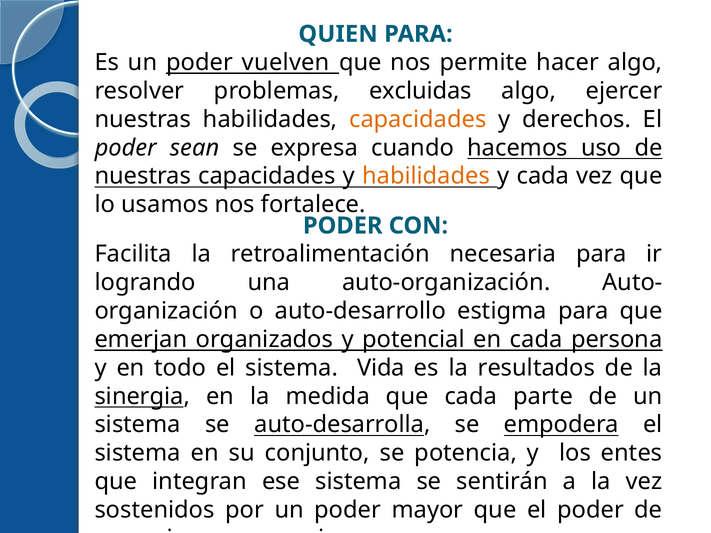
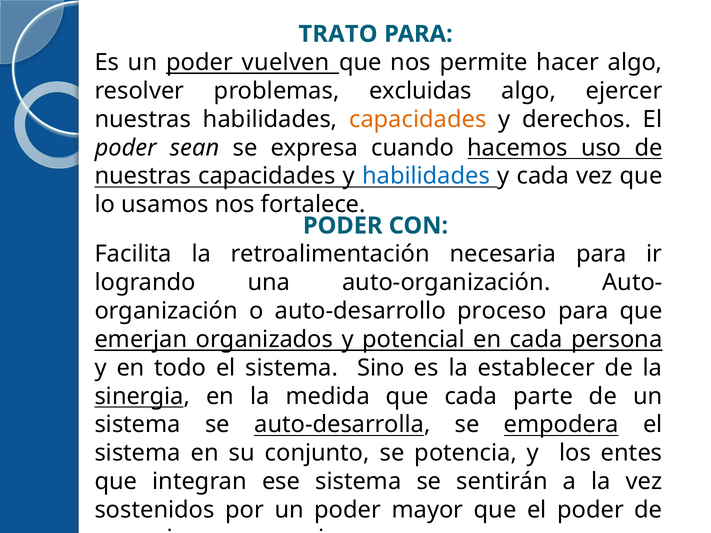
QUIEN: QUIEN -> TRATO
habilidades at (426, 176) colour: orange -> blue
estigma: estigma -> proceso
Vida: Vida -> Sino
resultados: resultados -> establecer
